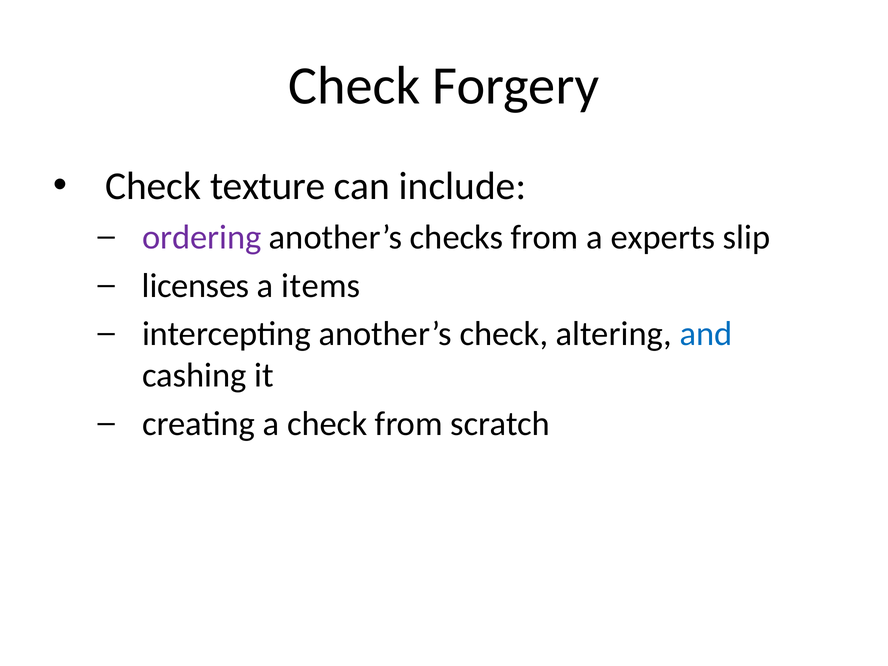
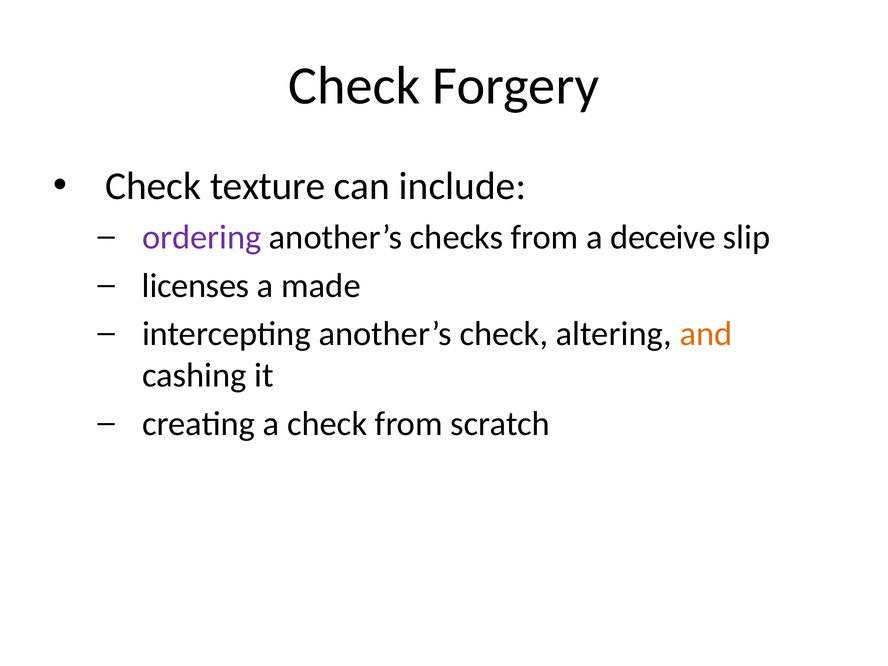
experts: experts -> deceive
items: items -> made
and colour: blue -> orange
